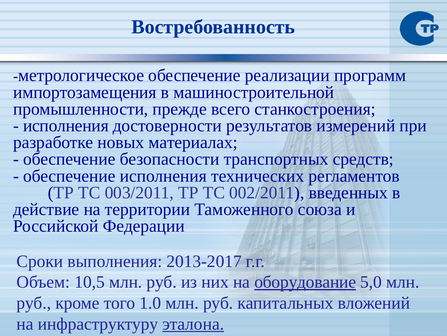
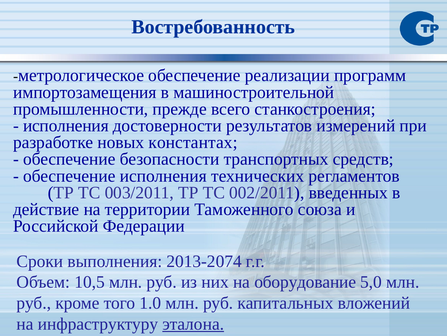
материалах: материалах -> константах
2013-2017: 2013-2017 -> 2013-2074
оборудование underline: present -> none
